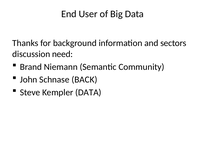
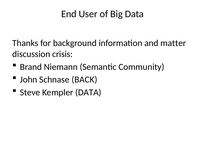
sectors: sectors -> matter
need: need -> crisis
